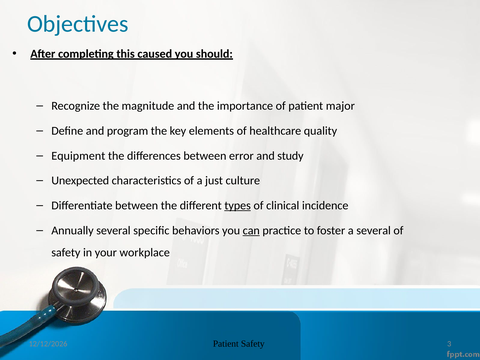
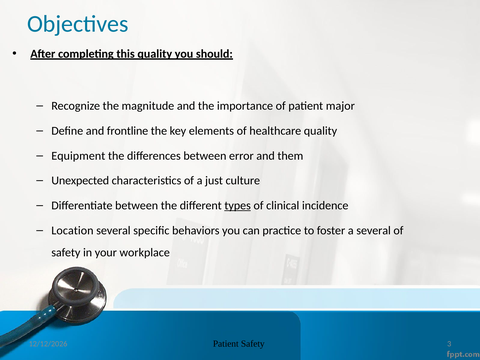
this caused: caused -> quality
program: program -> frontline
study: study -> them
Annually: Annually -> Location
can underline: present -> none
